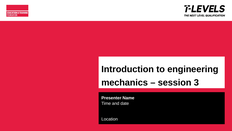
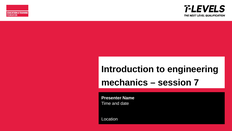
3: 3 -> 7
